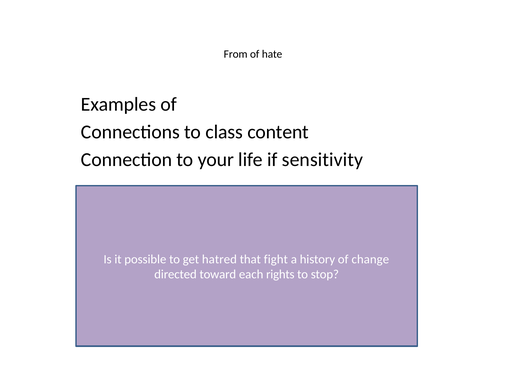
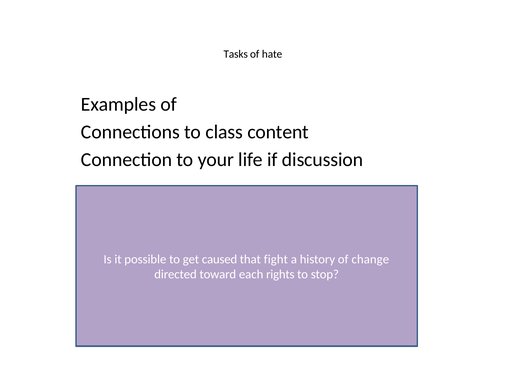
From: From -> Tasks
sensitivity: sensitivity -> discussion
hatred: hatred -> caused
